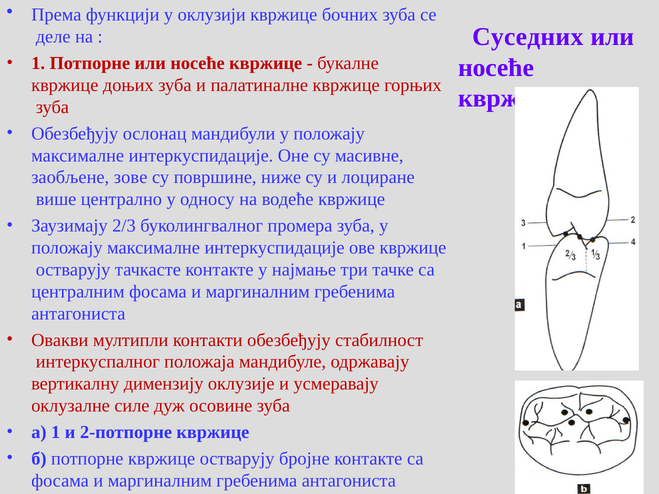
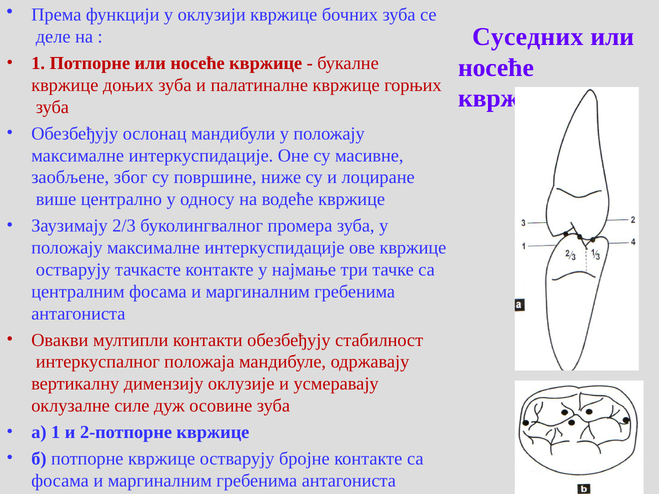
зове: зове -> због
